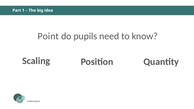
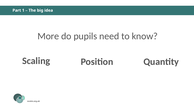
Point: Point -> More
